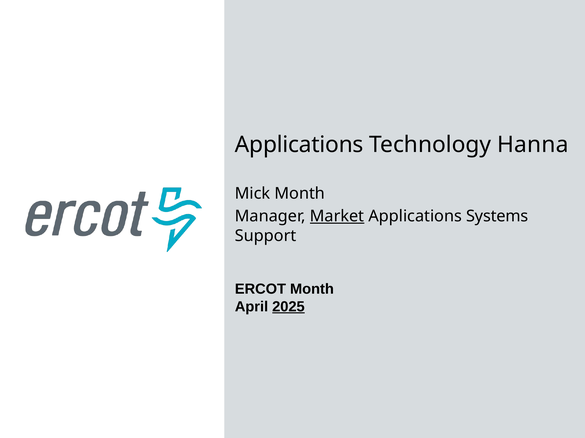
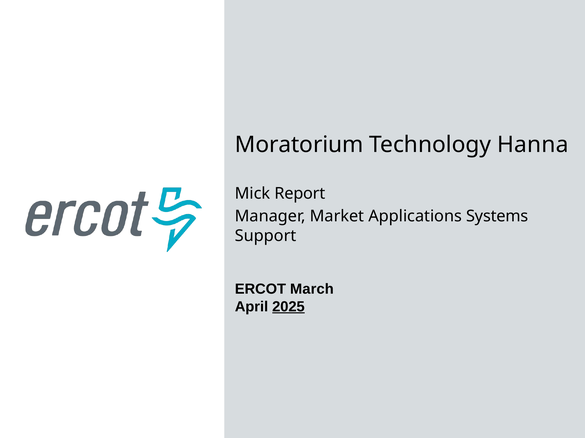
Applications at (299, 145): Applications -> Moratorium
Mick Month: Month -> Report
Market underline: present -> none
ERCOT Month: Month -> March
